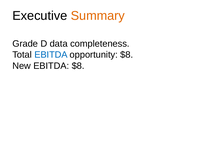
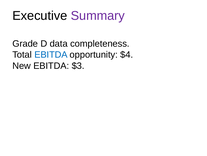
Summary colour: orange -> purple
opportunity $8: $8 -> $4
EBITDA $8: $8 -> $3
